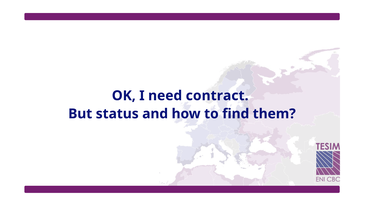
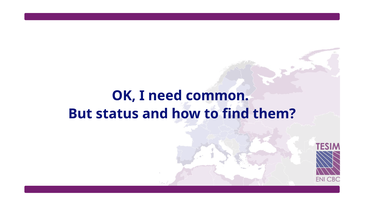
contract: contract -> common
